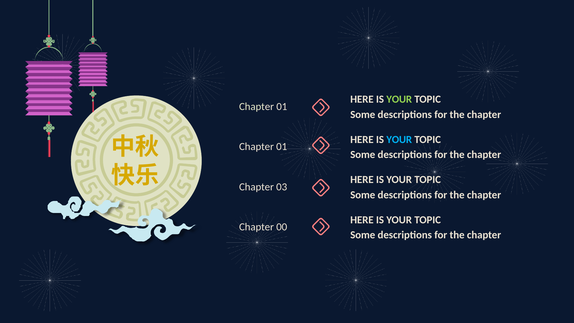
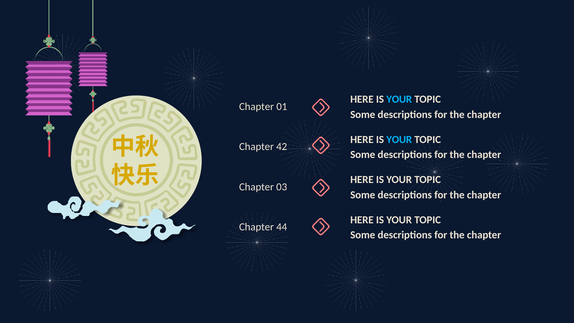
YOUR at (399, 99) colour: light green -> light blue
01 at (282, 147): 01 -> 42
00: 00 -> 44
